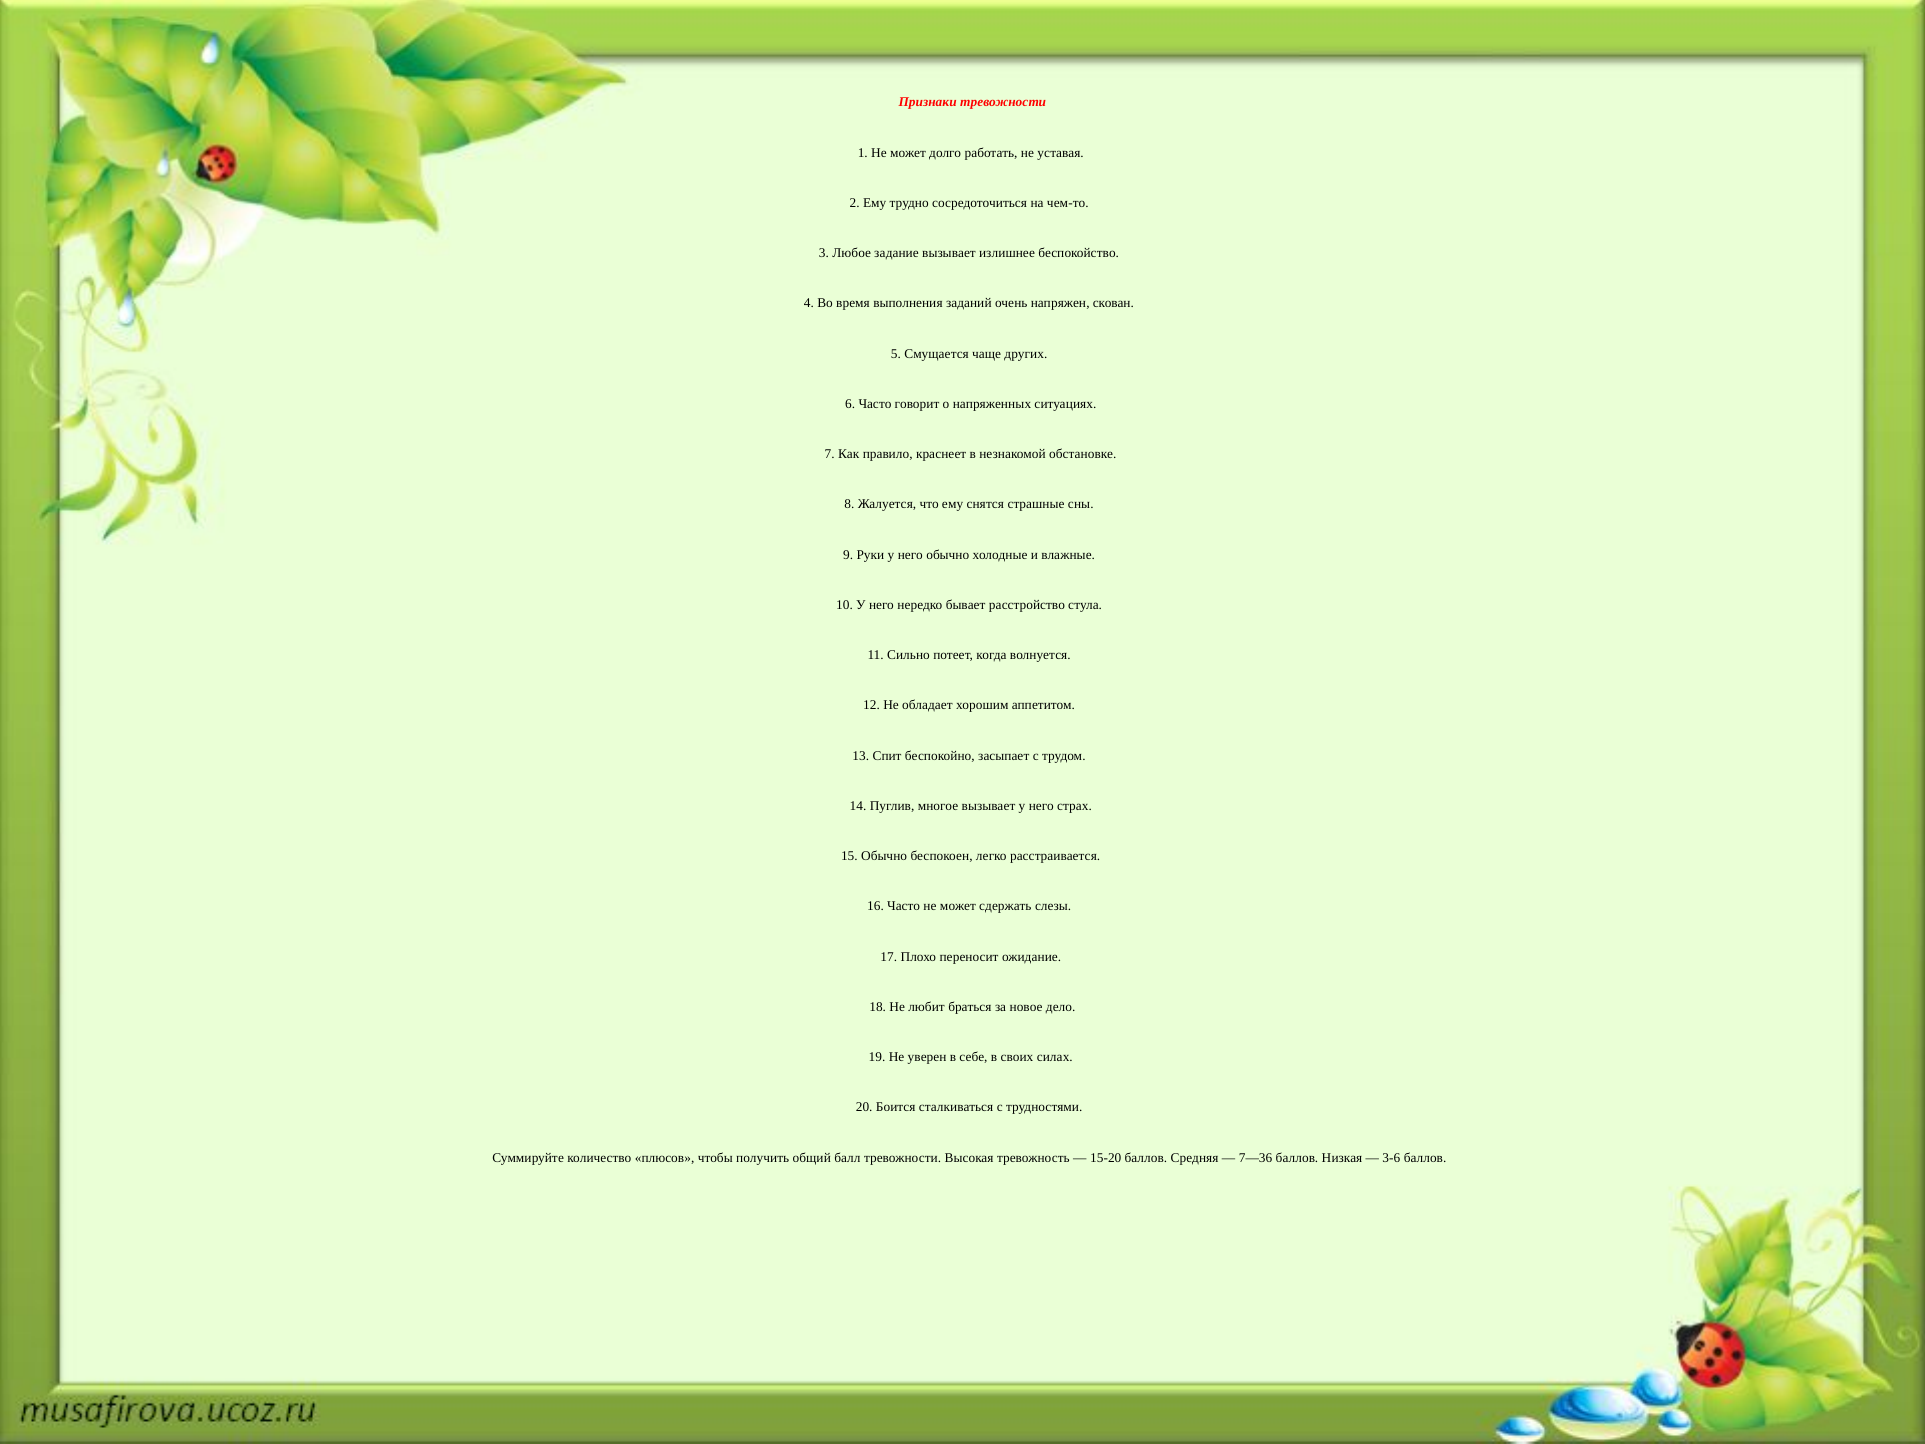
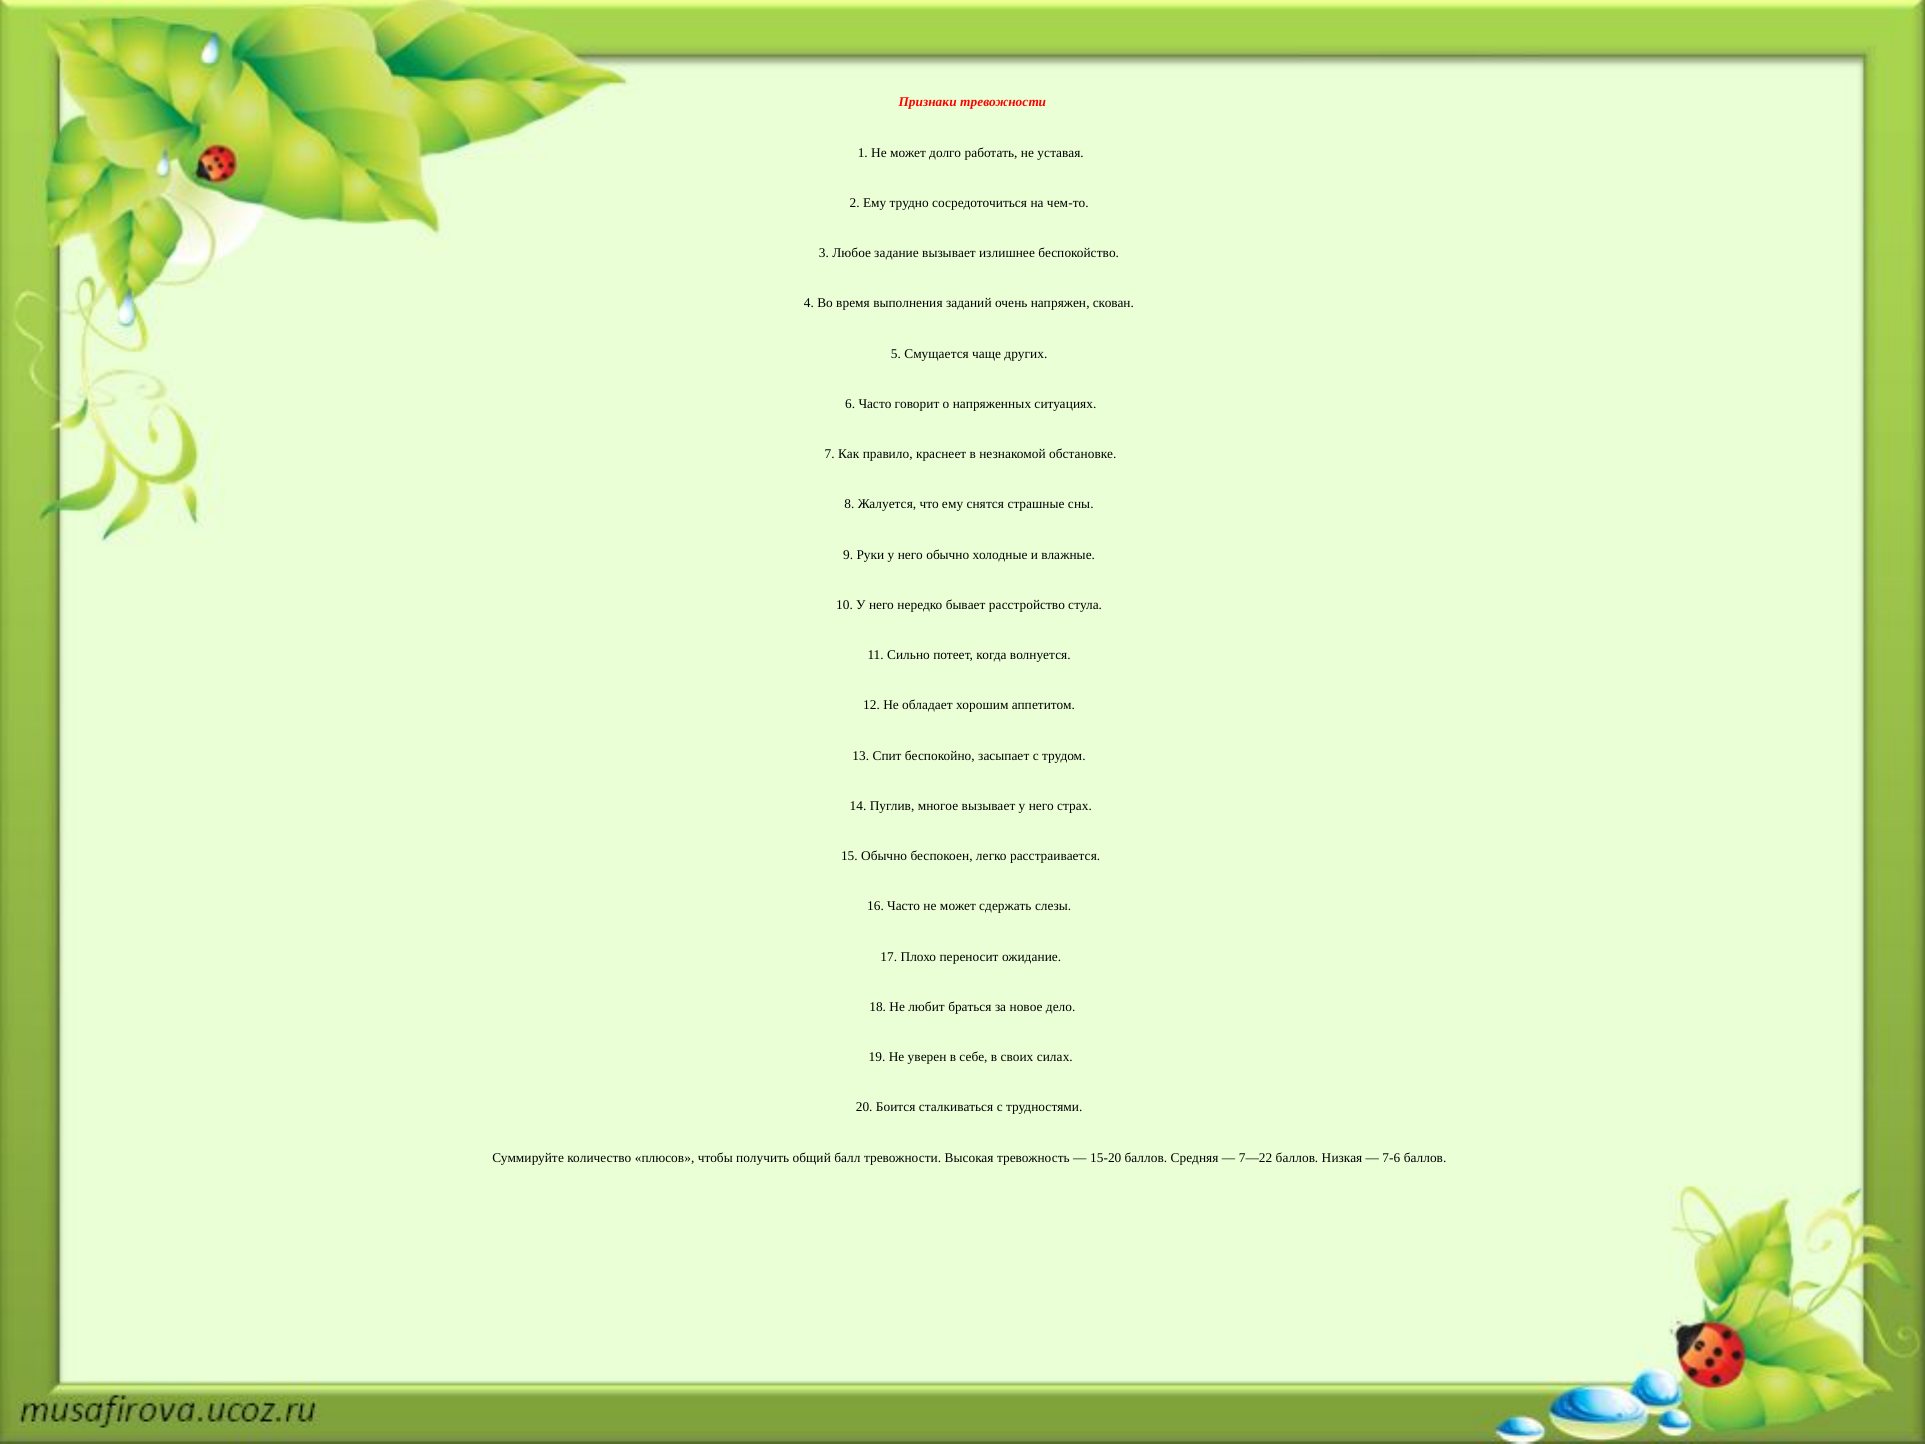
7—36: 7—36 -> 7—22
3-6: 3-6 -> 7-6
